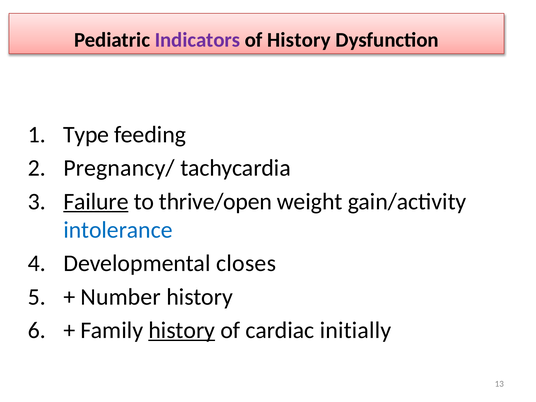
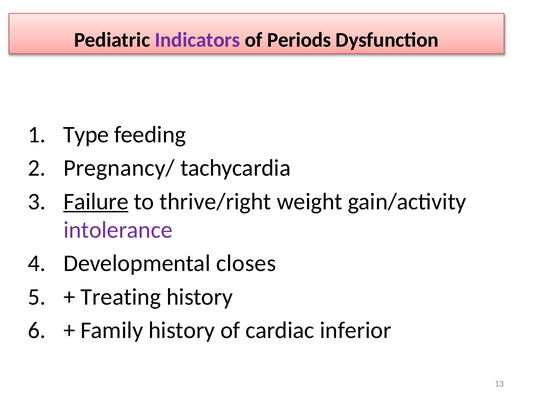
of History: History -> Periods
thrive/open: thrive/open -> thrive/right
intolerance colour: blue -> purple
Number: Number -> Treating
history at (182, 330) underline: present -> none
initially: initially -> inferior
